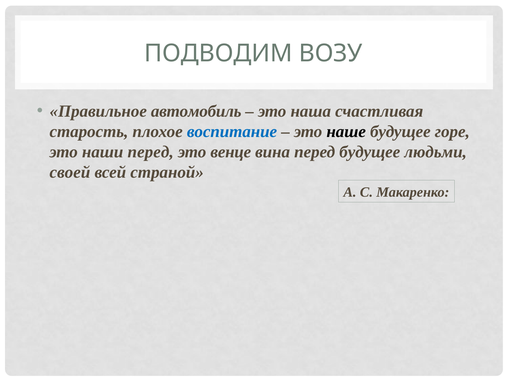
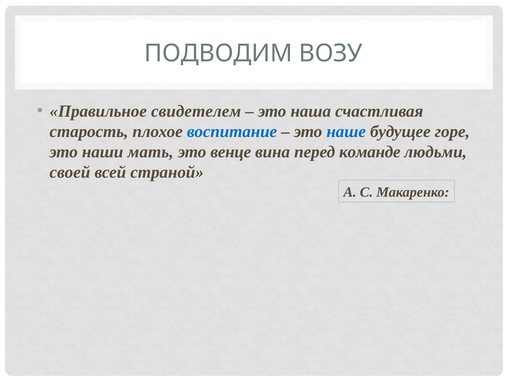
автомобиль: автомобиль -> свидетелем
наше colour: black -> blue
наши перед: перед -> мать
перед будущее: будущее -> команде
